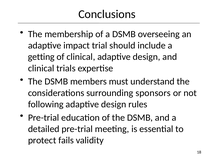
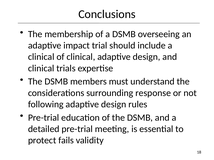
getting at (41, 57): getting -> clinical
sponsors: sponsors -> response
